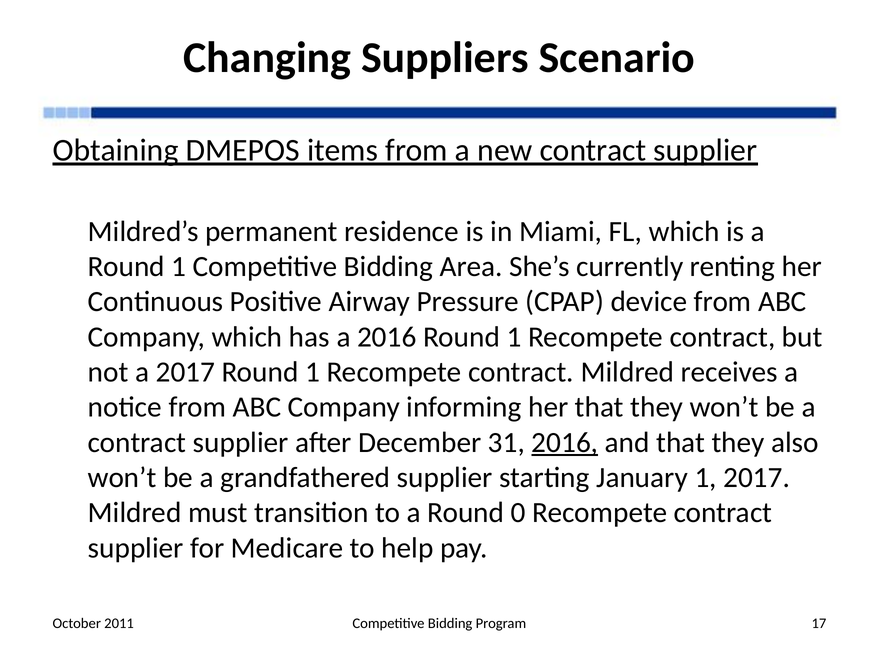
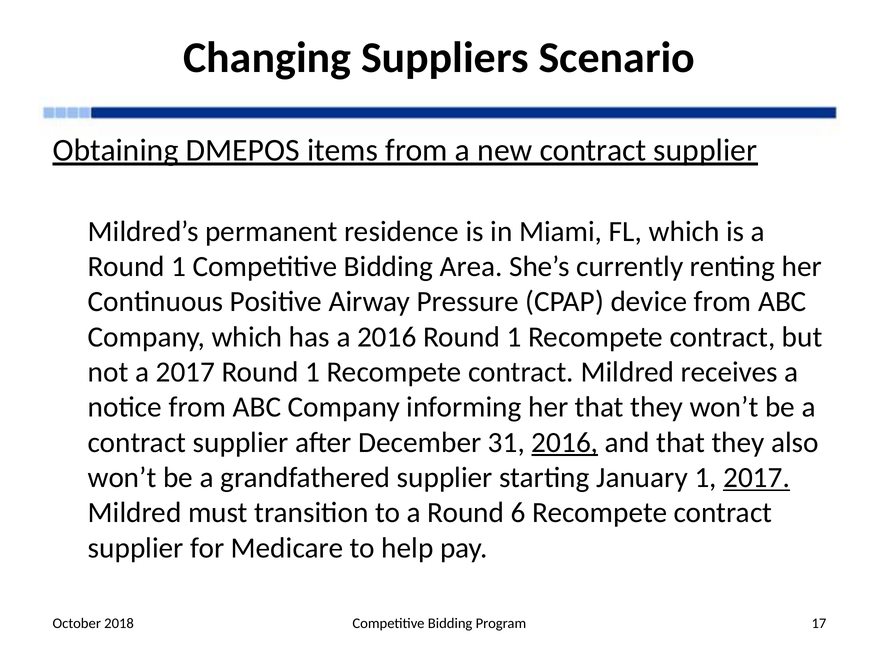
2017 at (757, 478) underline: none -> present
0: 0 -> 6
2011: 2011 -> 2018
